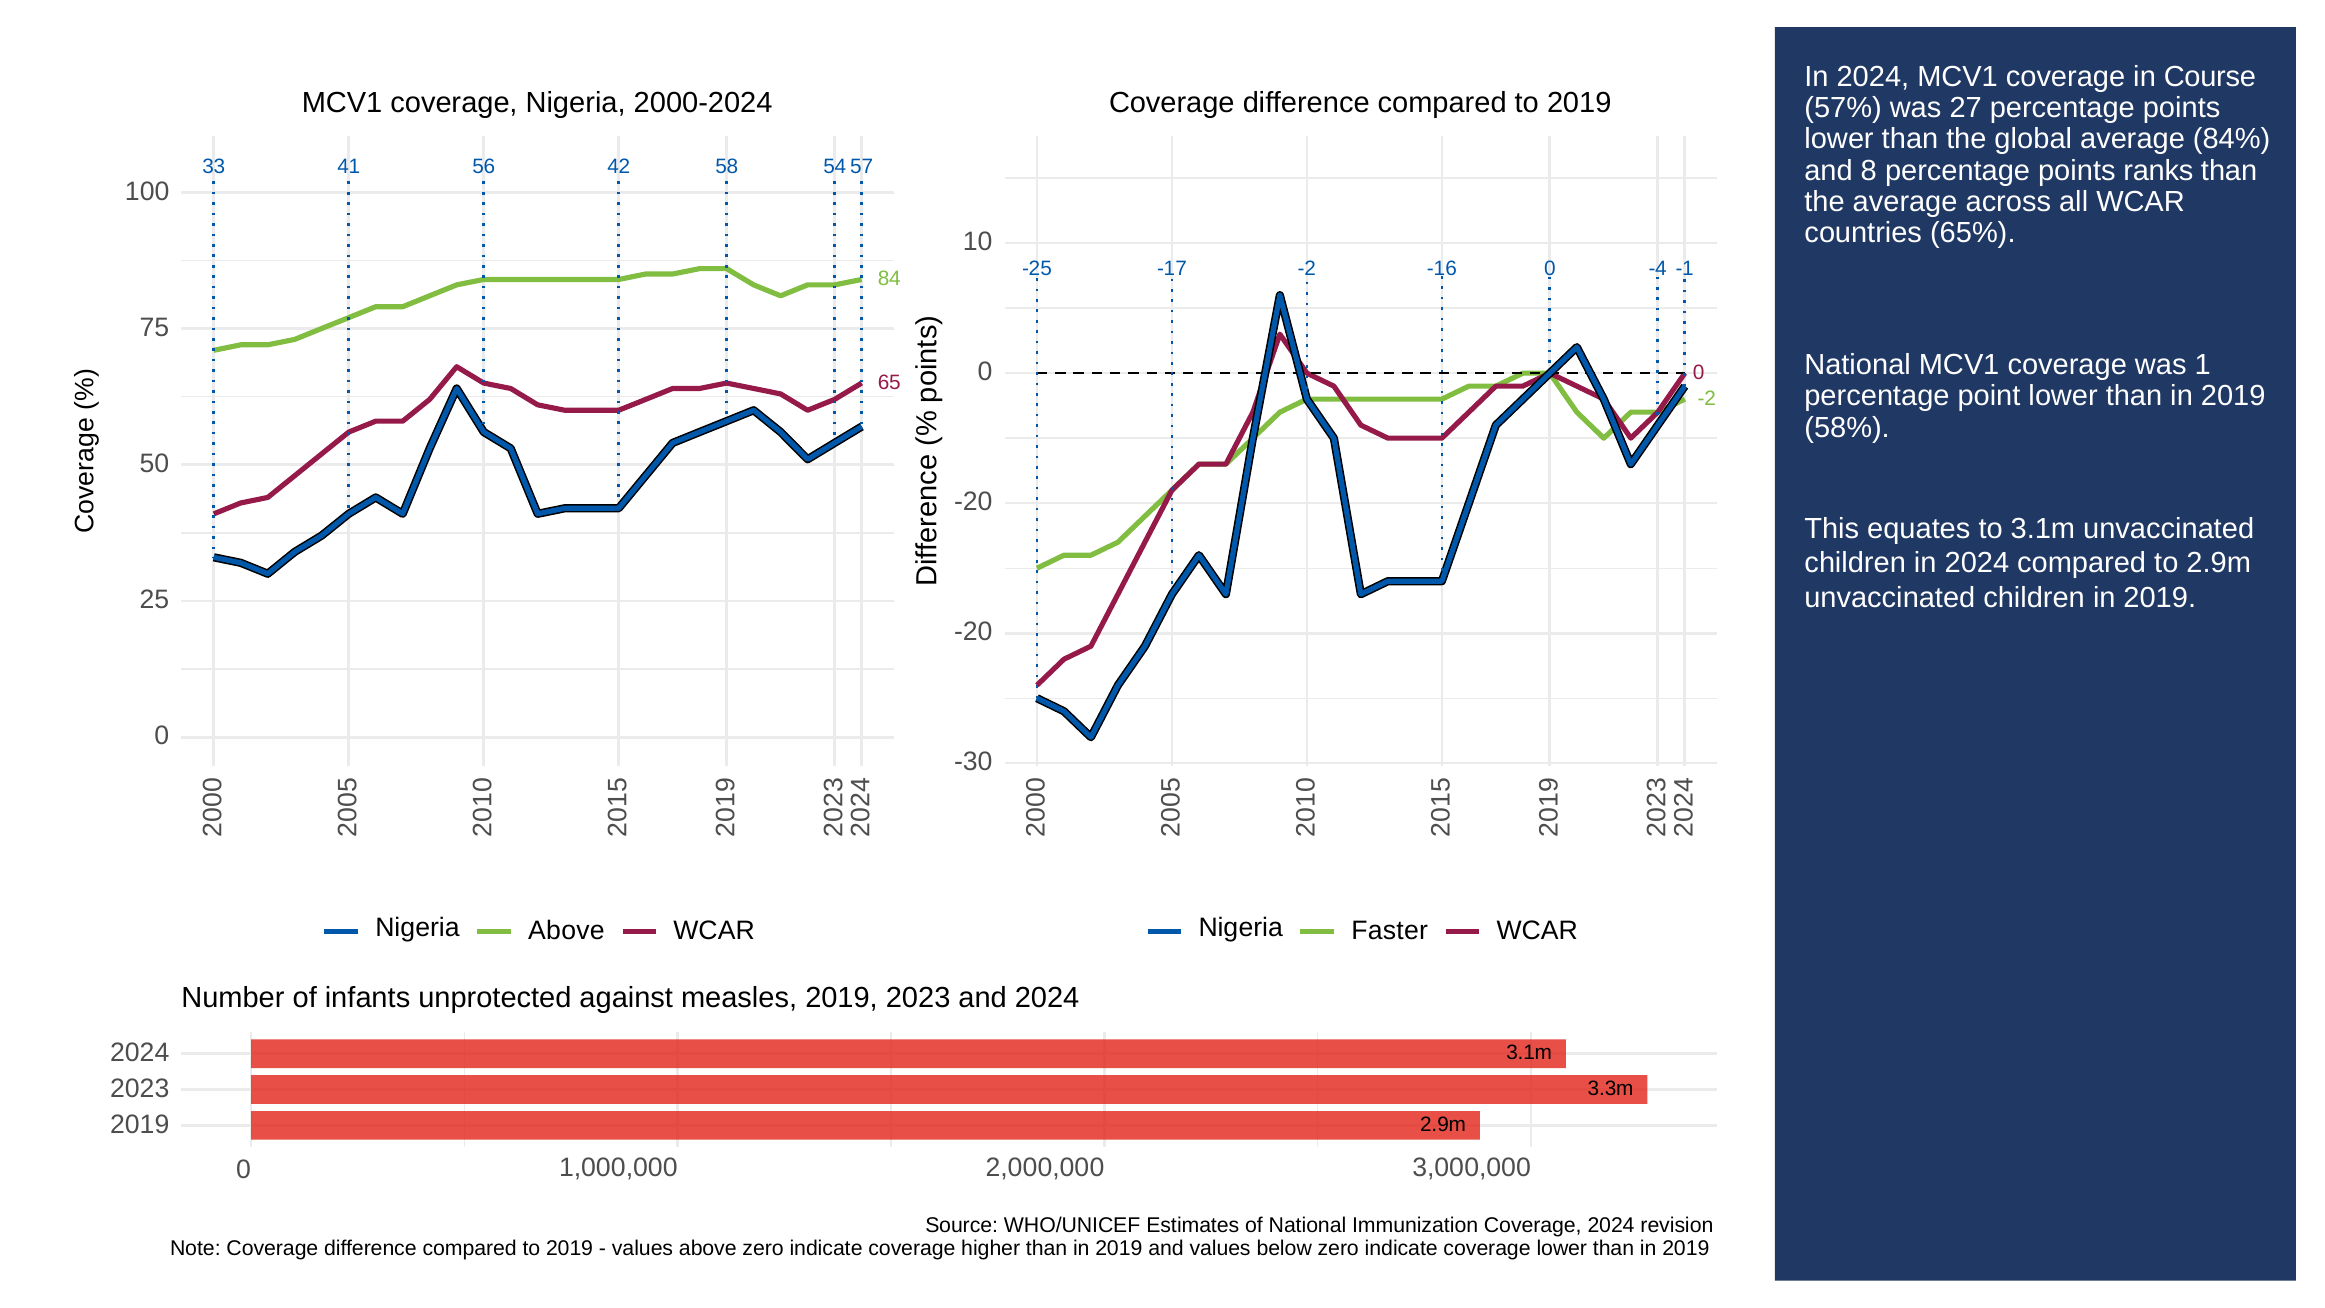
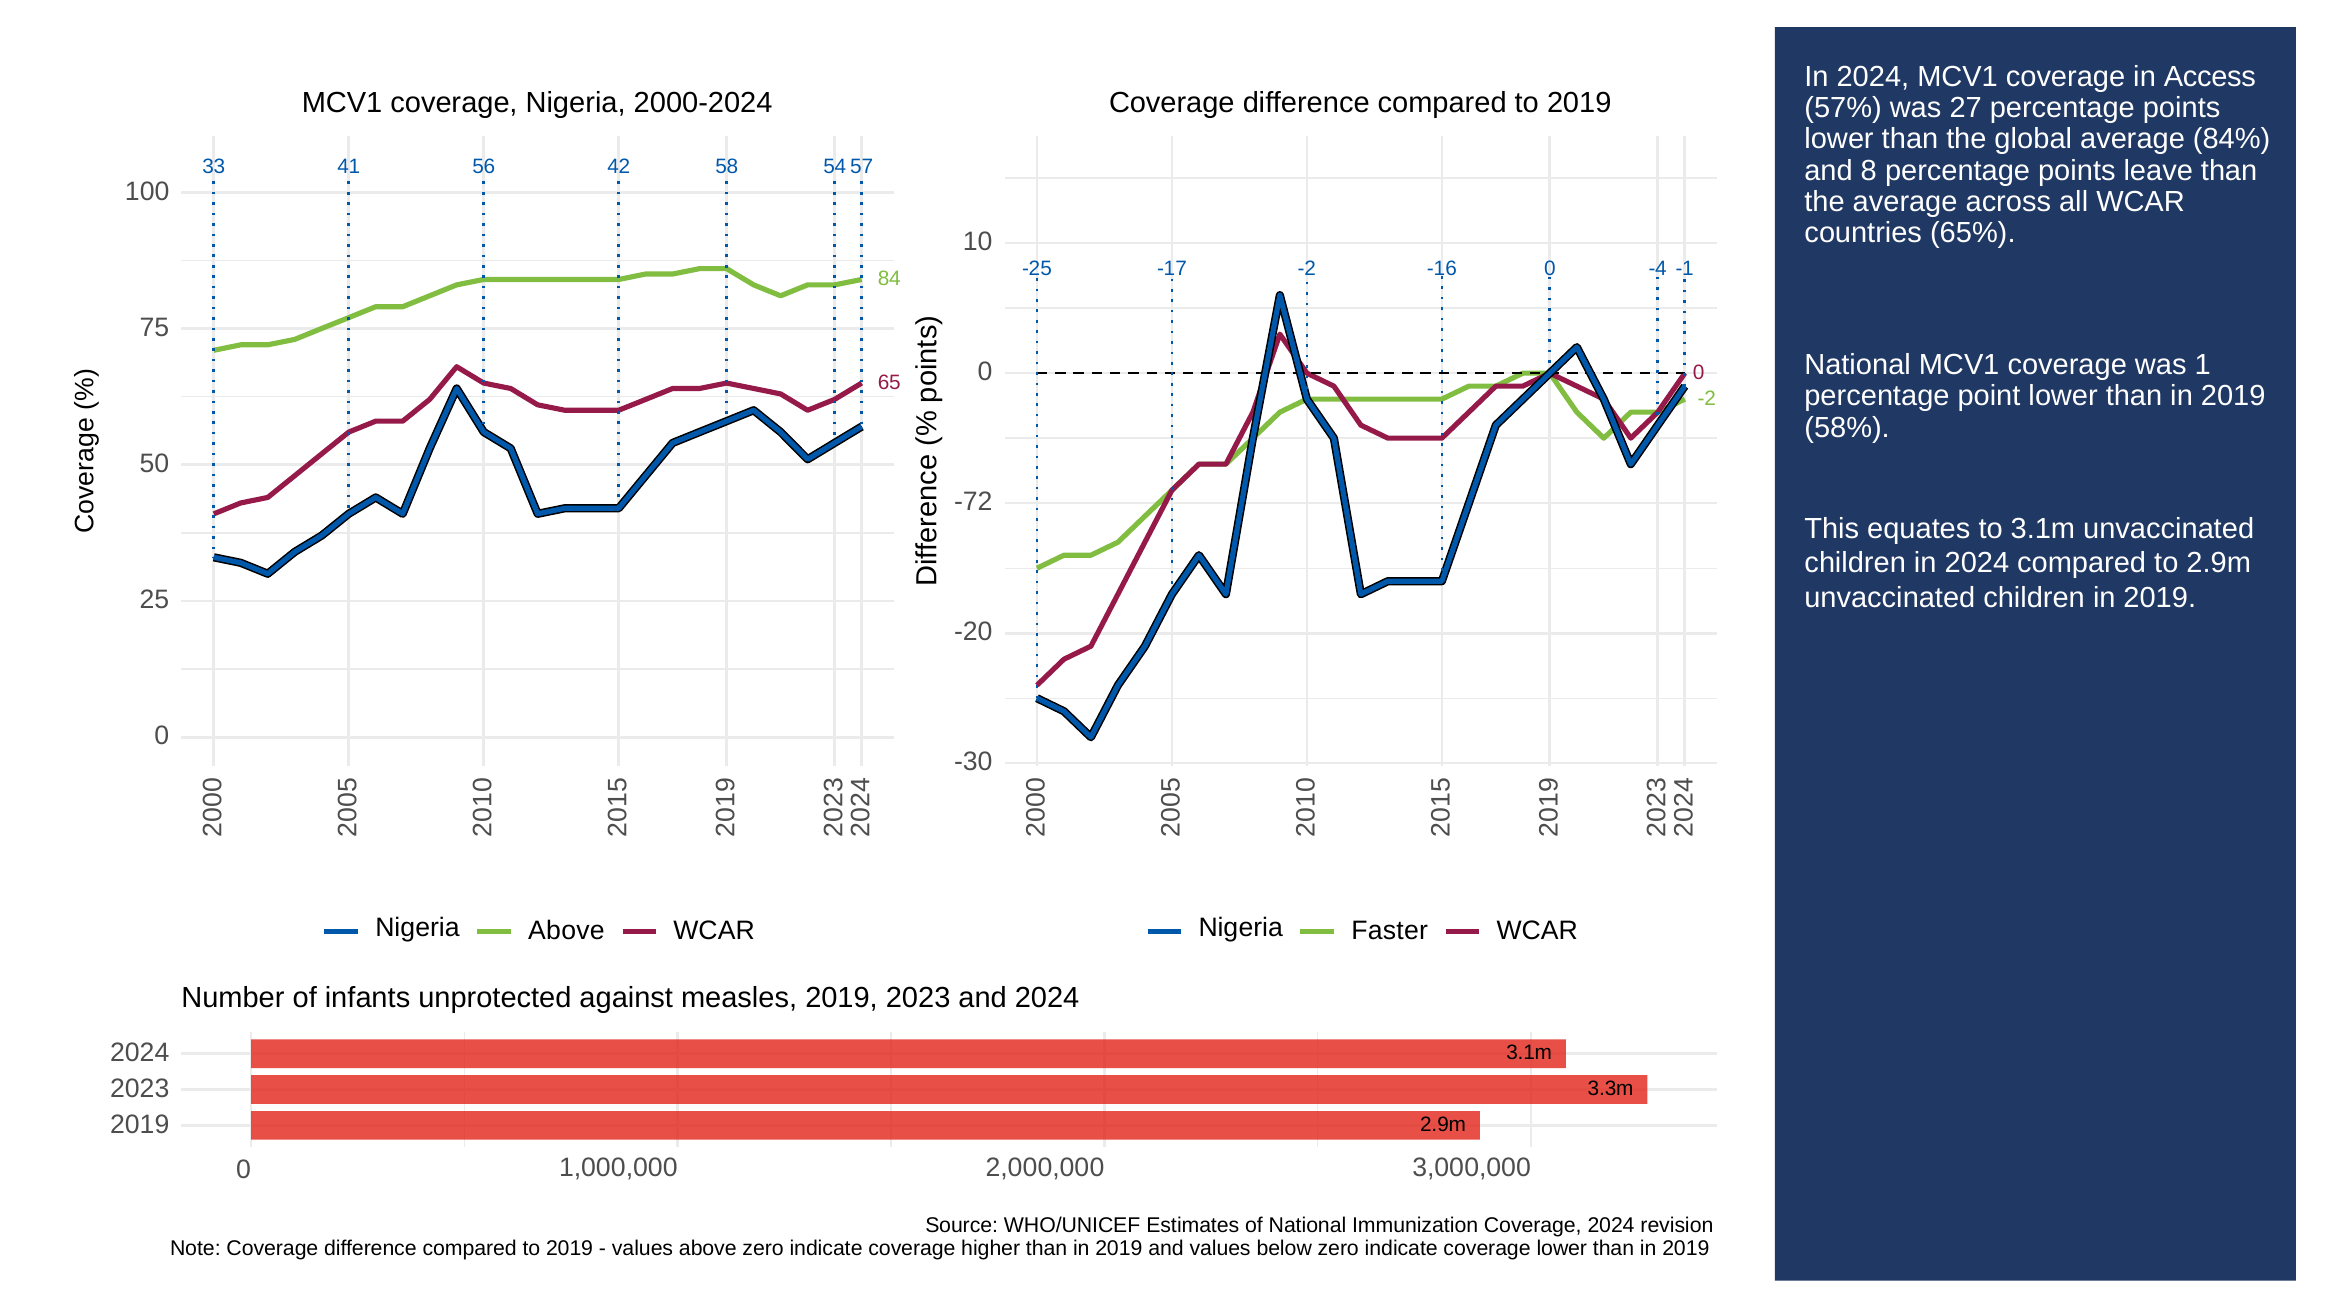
Course: Course -> Access
ranks: ranks -> leave
-20 at (973, 502): -20 -> -72
